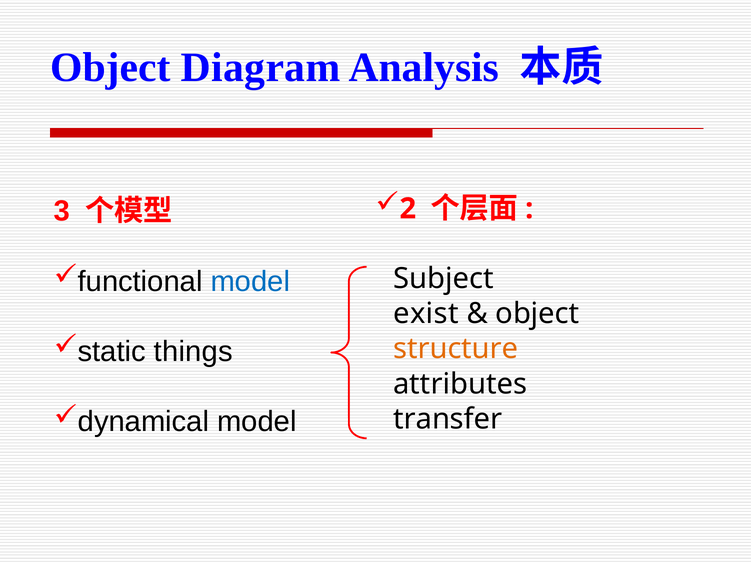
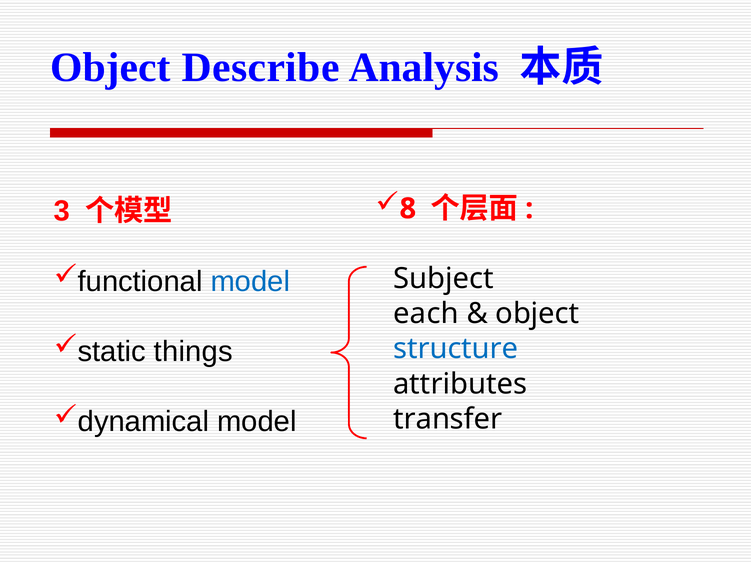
Diagram: Diagram -> Describe
2: 2 -> 8
exist: exist -> each
structure colour: orange -> blue
